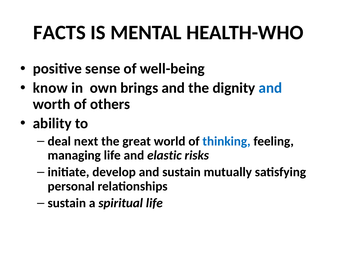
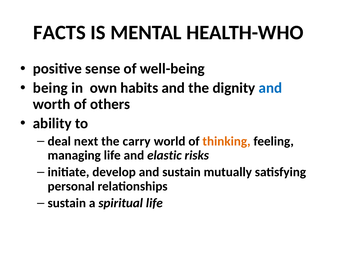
know: know -> being
brings: brings -> habits
great: great -> carry
thinking colour: blue -> orange
